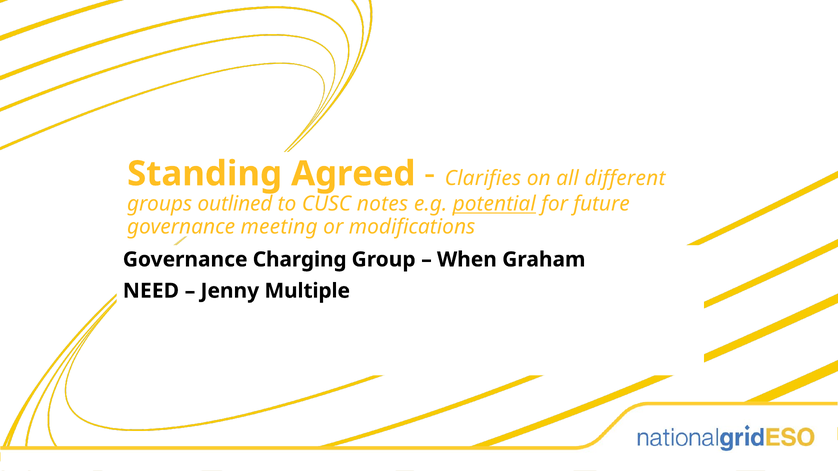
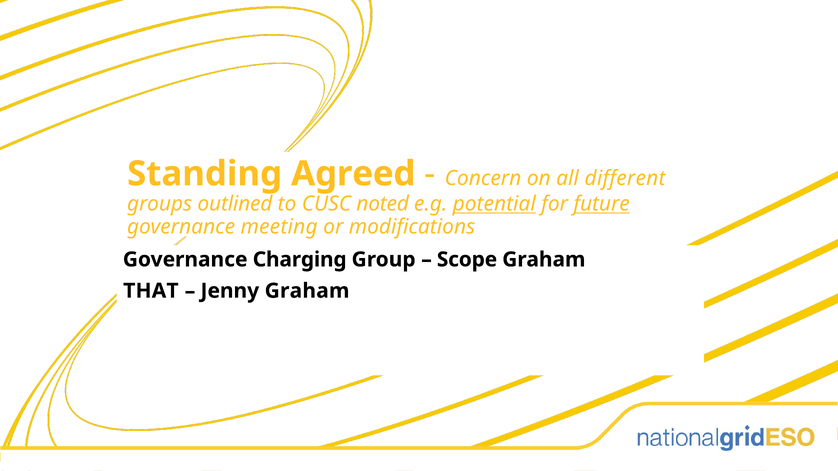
Clarifies: Clarifies -> Concern
notes: notes -> noted
future underline: none -> present
When: When -> Scope
NEED: NEED -> THAT
Jenny Multiple: Multiple -> Graham
